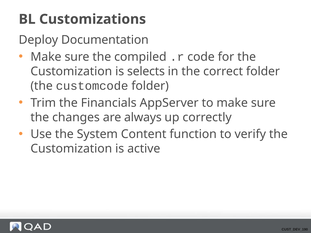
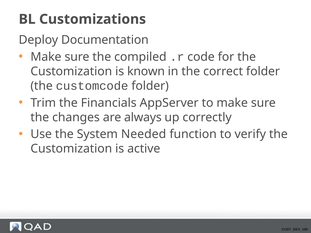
selects: selects -> known
Content: Content -> Needed
